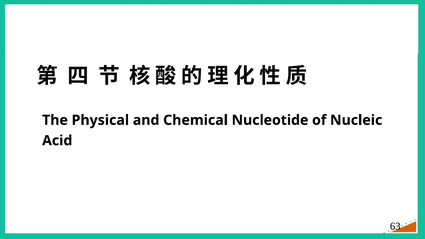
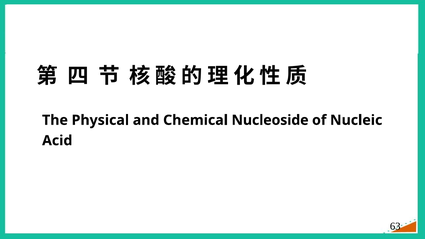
Nucleotide: Nucleotide -> Nucleoside
